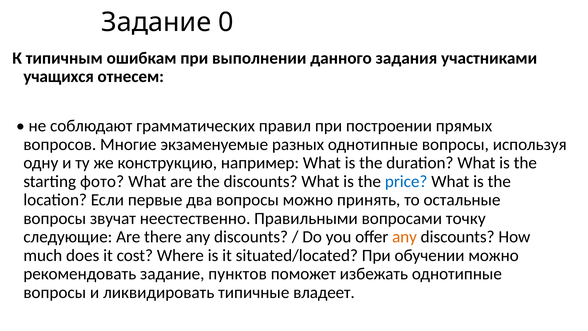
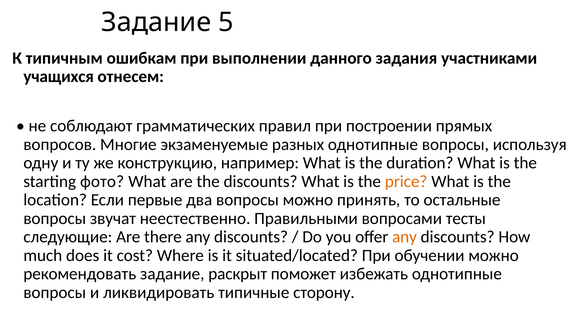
0: 0 -> 5
price colour: blue -> orange
точку: точку -> тесты
пунктов: пунктов -> раскрыт
владеет: владеет -> сторону
